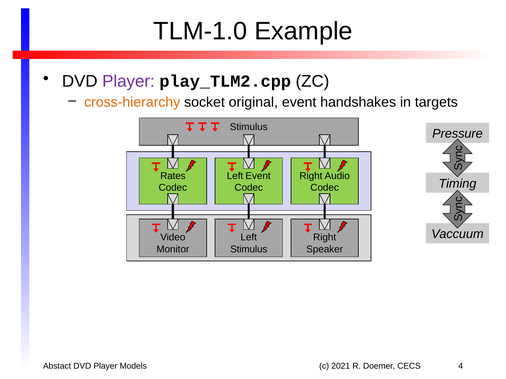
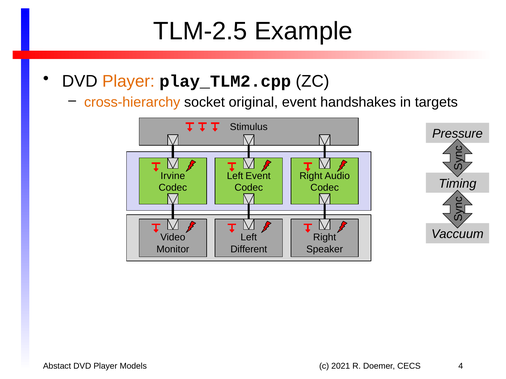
TLM-1.0: TLM-1.0 -> TLM-2.5
Player at (128, 81) colour: purple -> orange
Rates: Rates -> Irvine
Stimulus at (249, 249): Stimulus -> Different
